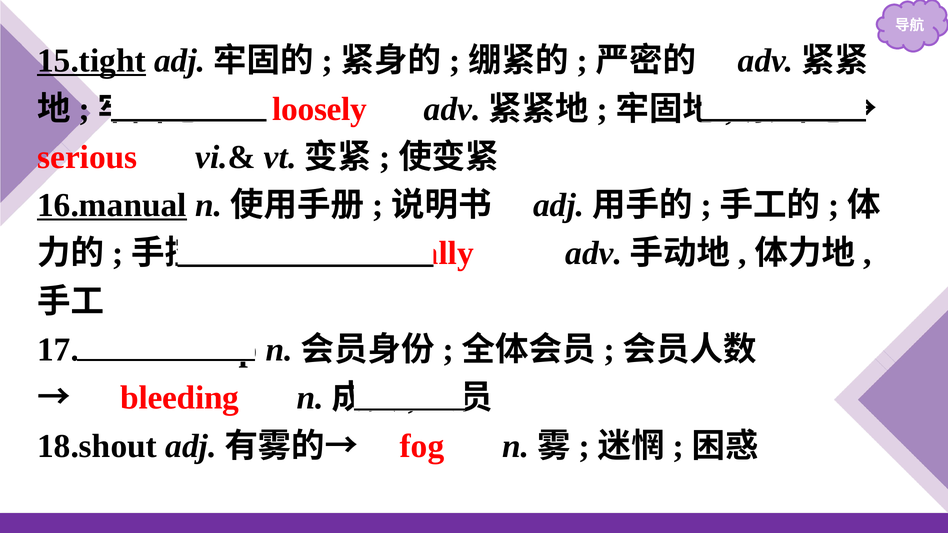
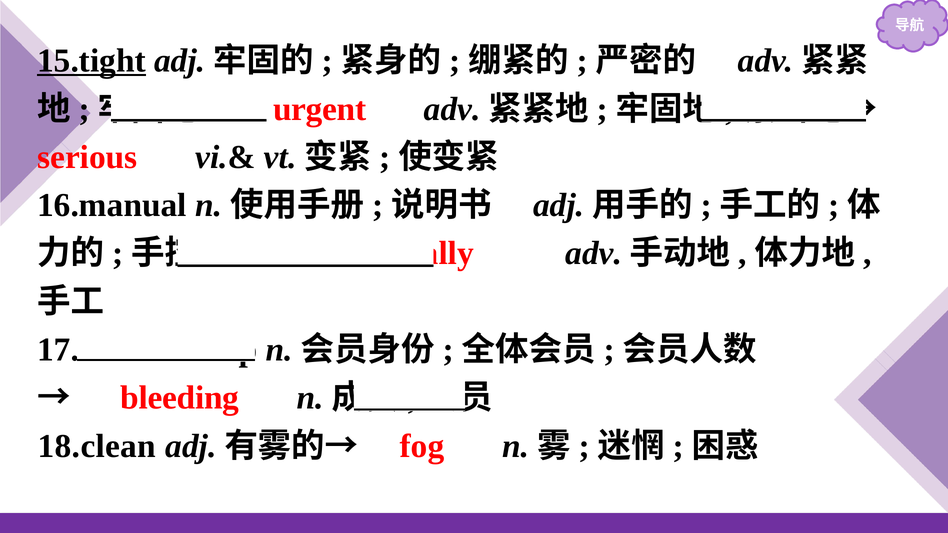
loosely: loosely -> urgent
16.manual underline: present -> none
18.shout: 18.shout -> 18.clean
